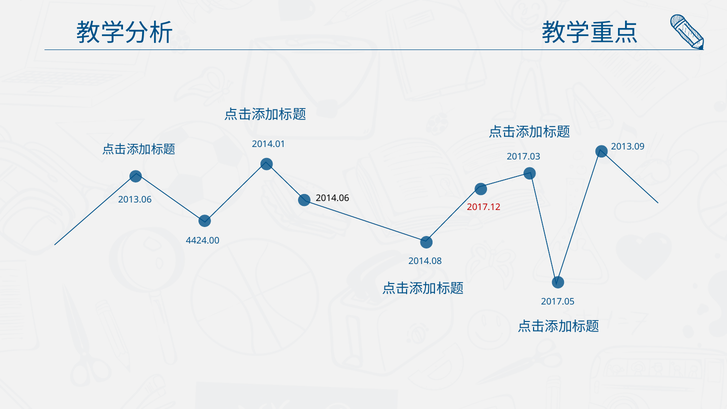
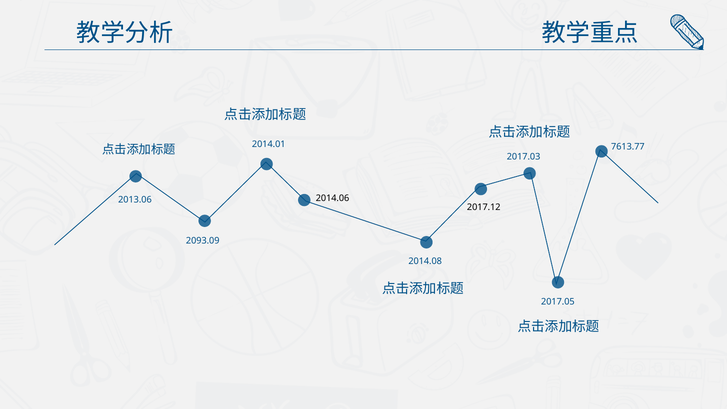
2013.09: 2013.09 -> 7613.77
2017.12 colour: red -> black
4424.00: 4424.00 -> 2093.09
